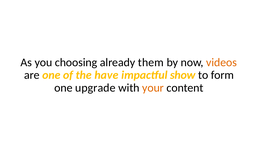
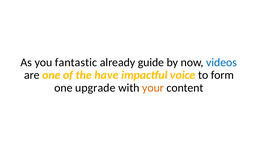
choosing: choosing -> fantastic
them: them -> guide
videos colour: orange -> blue
show: show -> voice
